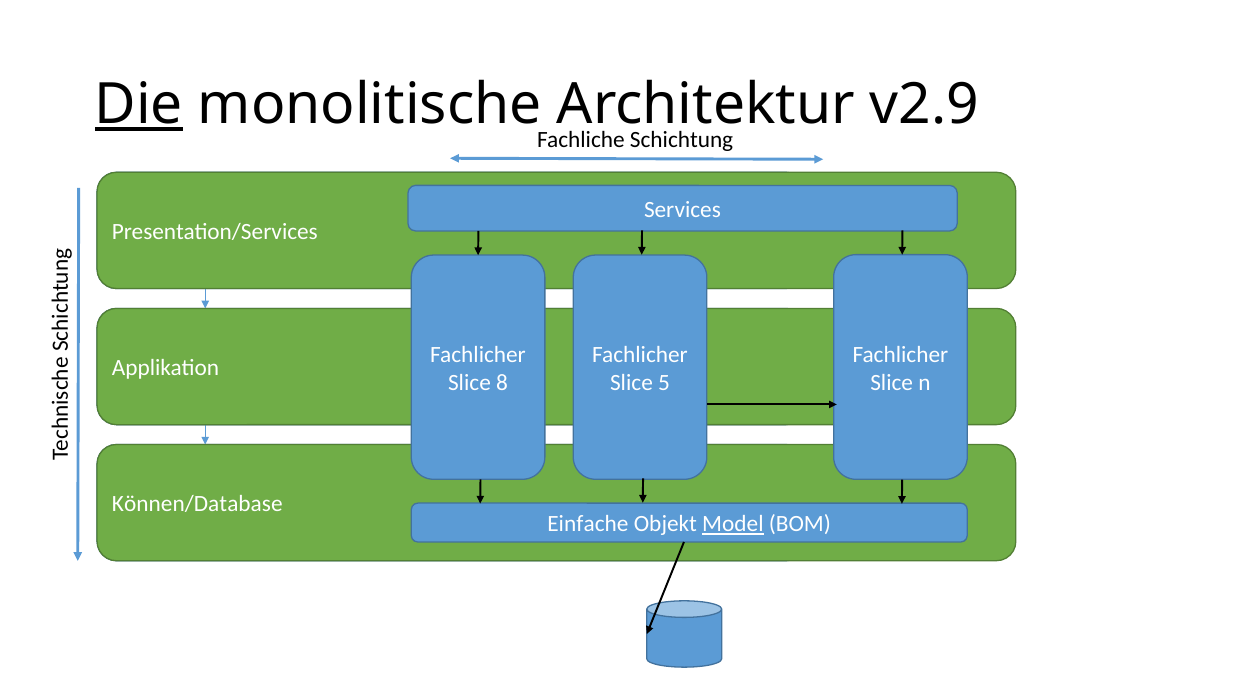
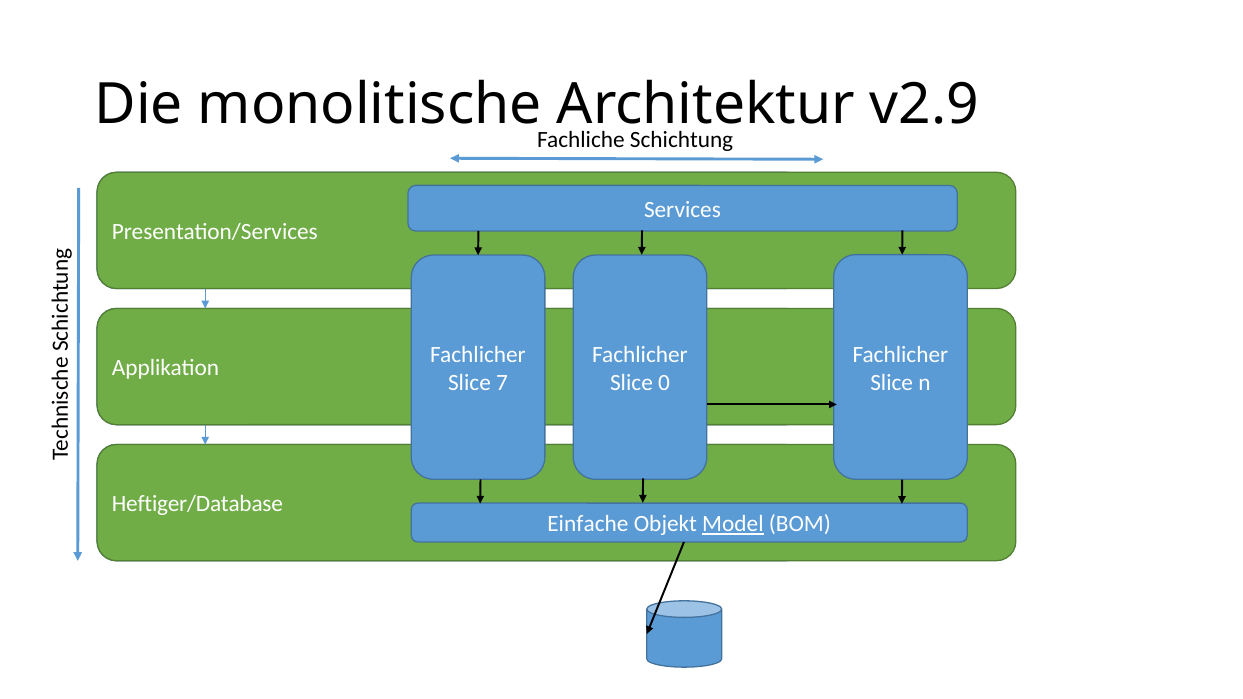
Die underline: present -> none
8: 8 -> 7
5: 5 -> 0
Können/Database: Können/Database -> Heftiger/Database
